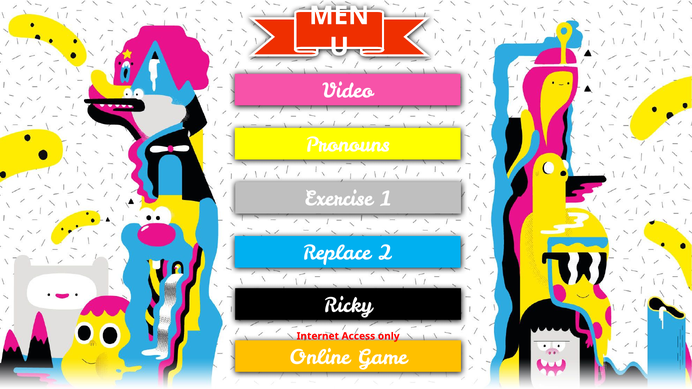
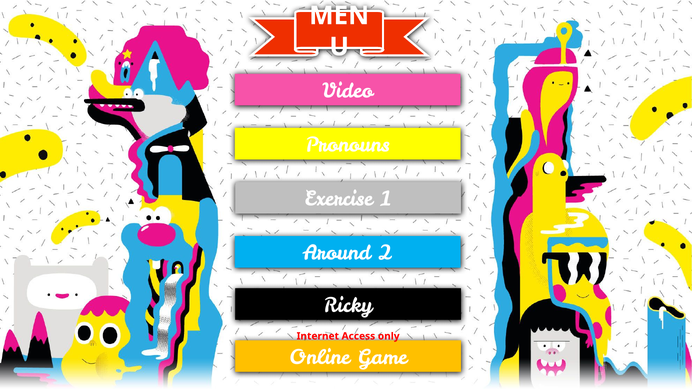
Replace: Replace -> Around
